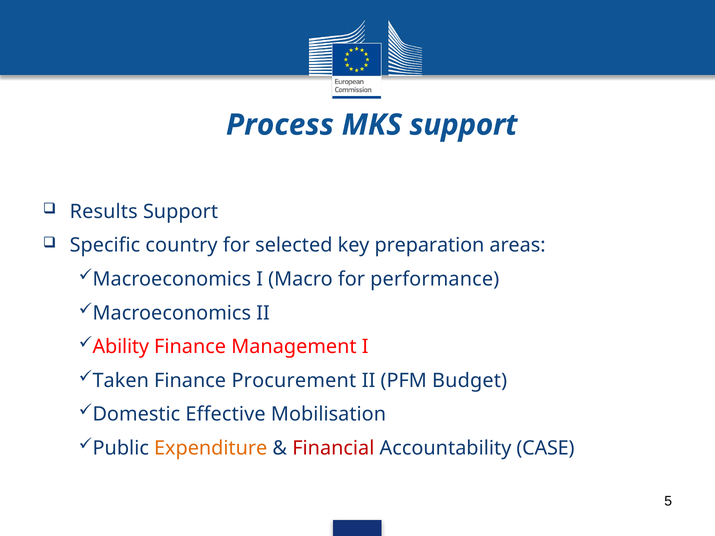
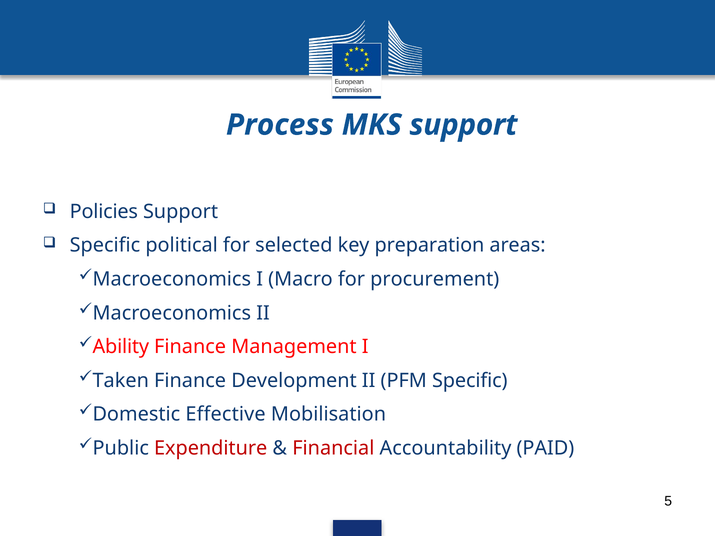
Results: Results -> Policies
country: country -> political
performance: performance -> procurement
Procurement: Procurement -> Development
PFM Budget: Budget -> Specific
Expenditure colour: orange -> red
CASE: CASE -> PAID
